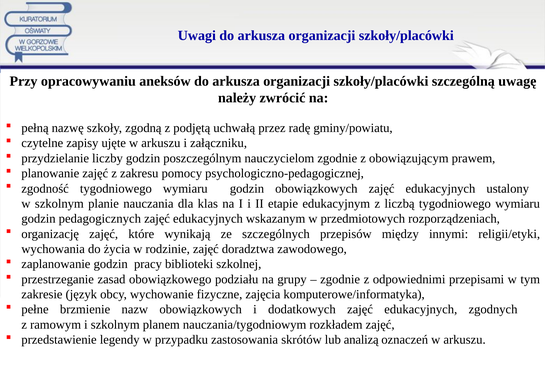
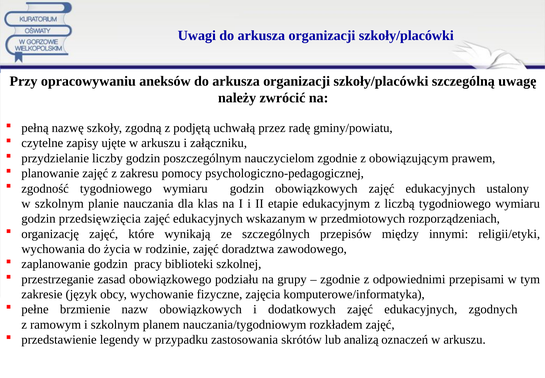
pedagogicznych: pedagogicznych -> przedsięwzięcia
